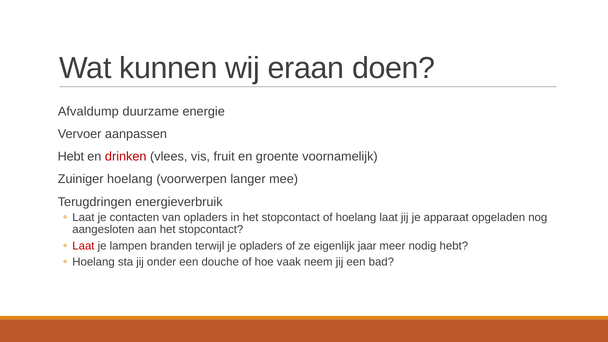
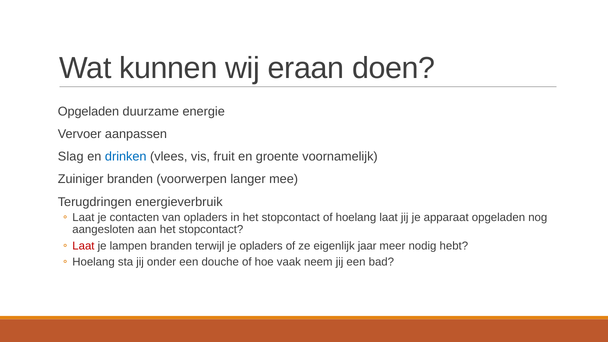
Afvaldump at (88, 112): Afvaldump -> Opgeladen
Hebt at (71, 157): Hebt -> Slag
drinken colour: red -> blue
Zuiniger hoelang: hoelang -> branden
